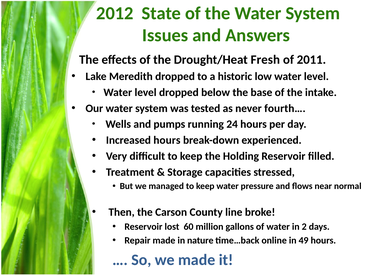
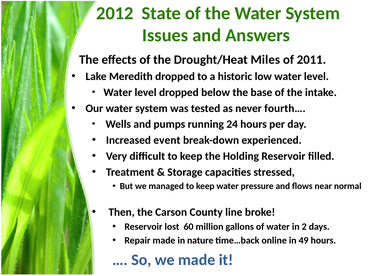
Fresh: Fresh -> Miles
Increased hours: hours -> event
